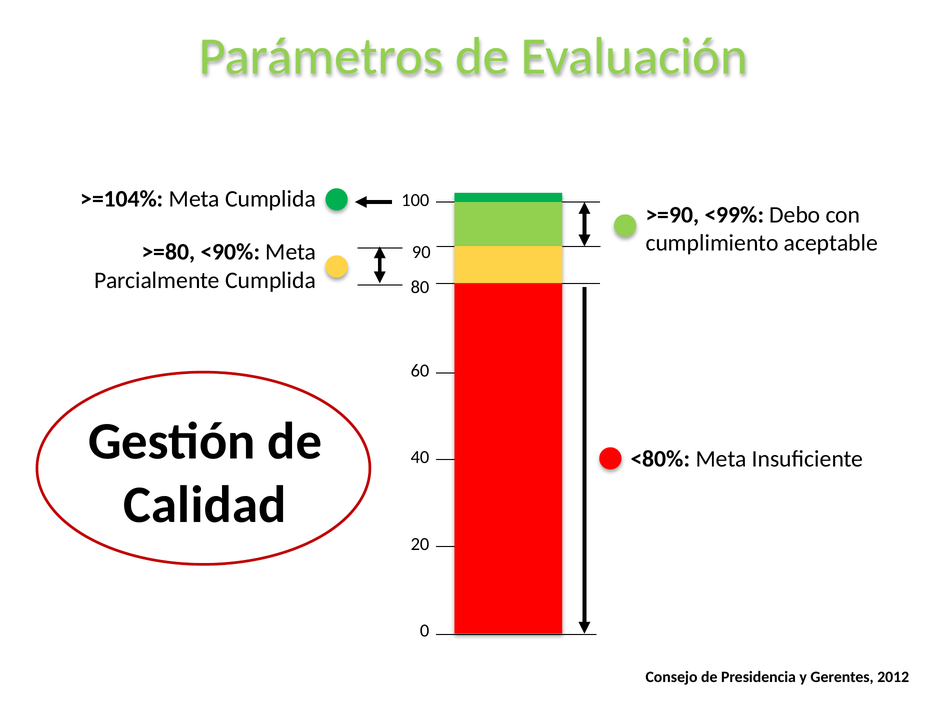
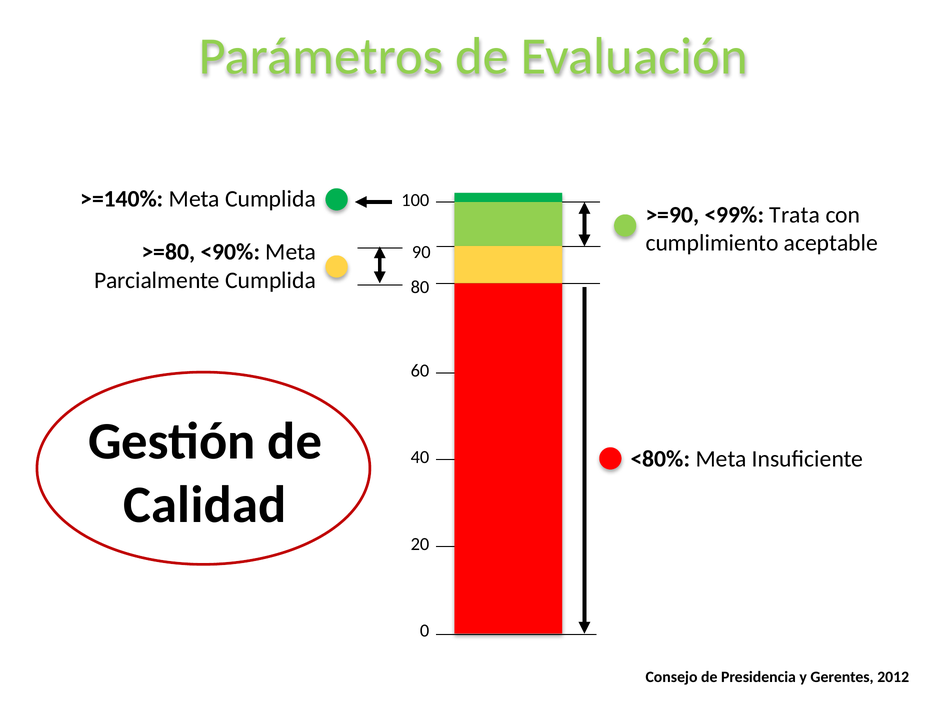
>=104%: >=104% -> >=140%
Debo: Debo -> Trata
